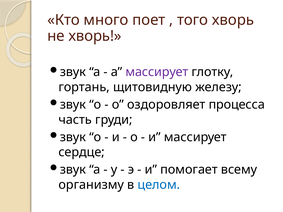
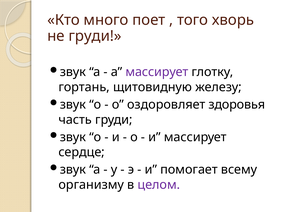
не хворь: хворь -> груди
процесса: процесса -> здоровья
целом colour: blue -> purple
